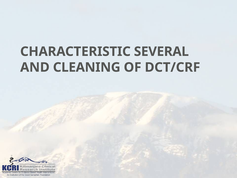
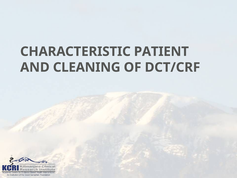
SEVERAL: SEVERAL -> PATIENT
